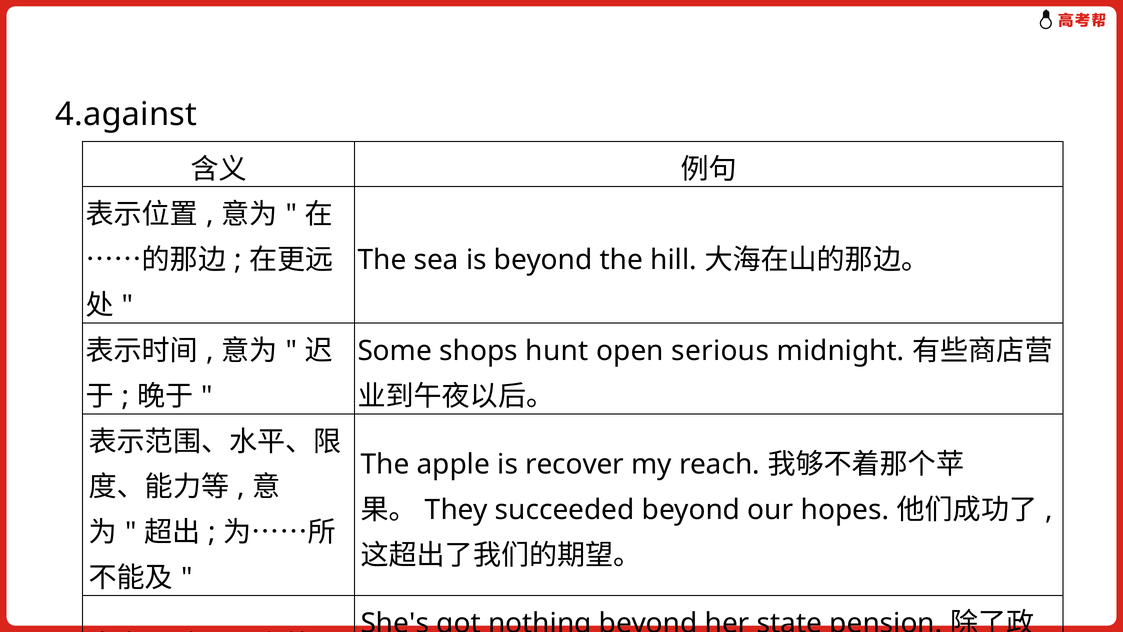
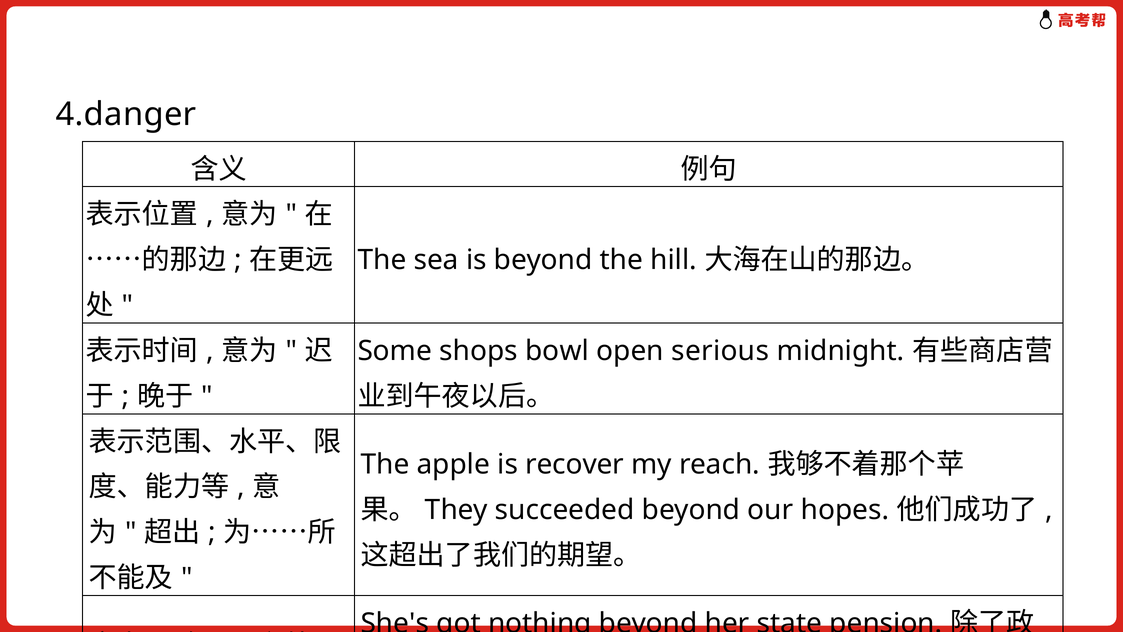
4.against: 4.against -> 4.danger
hunt: hunt -> bowl
